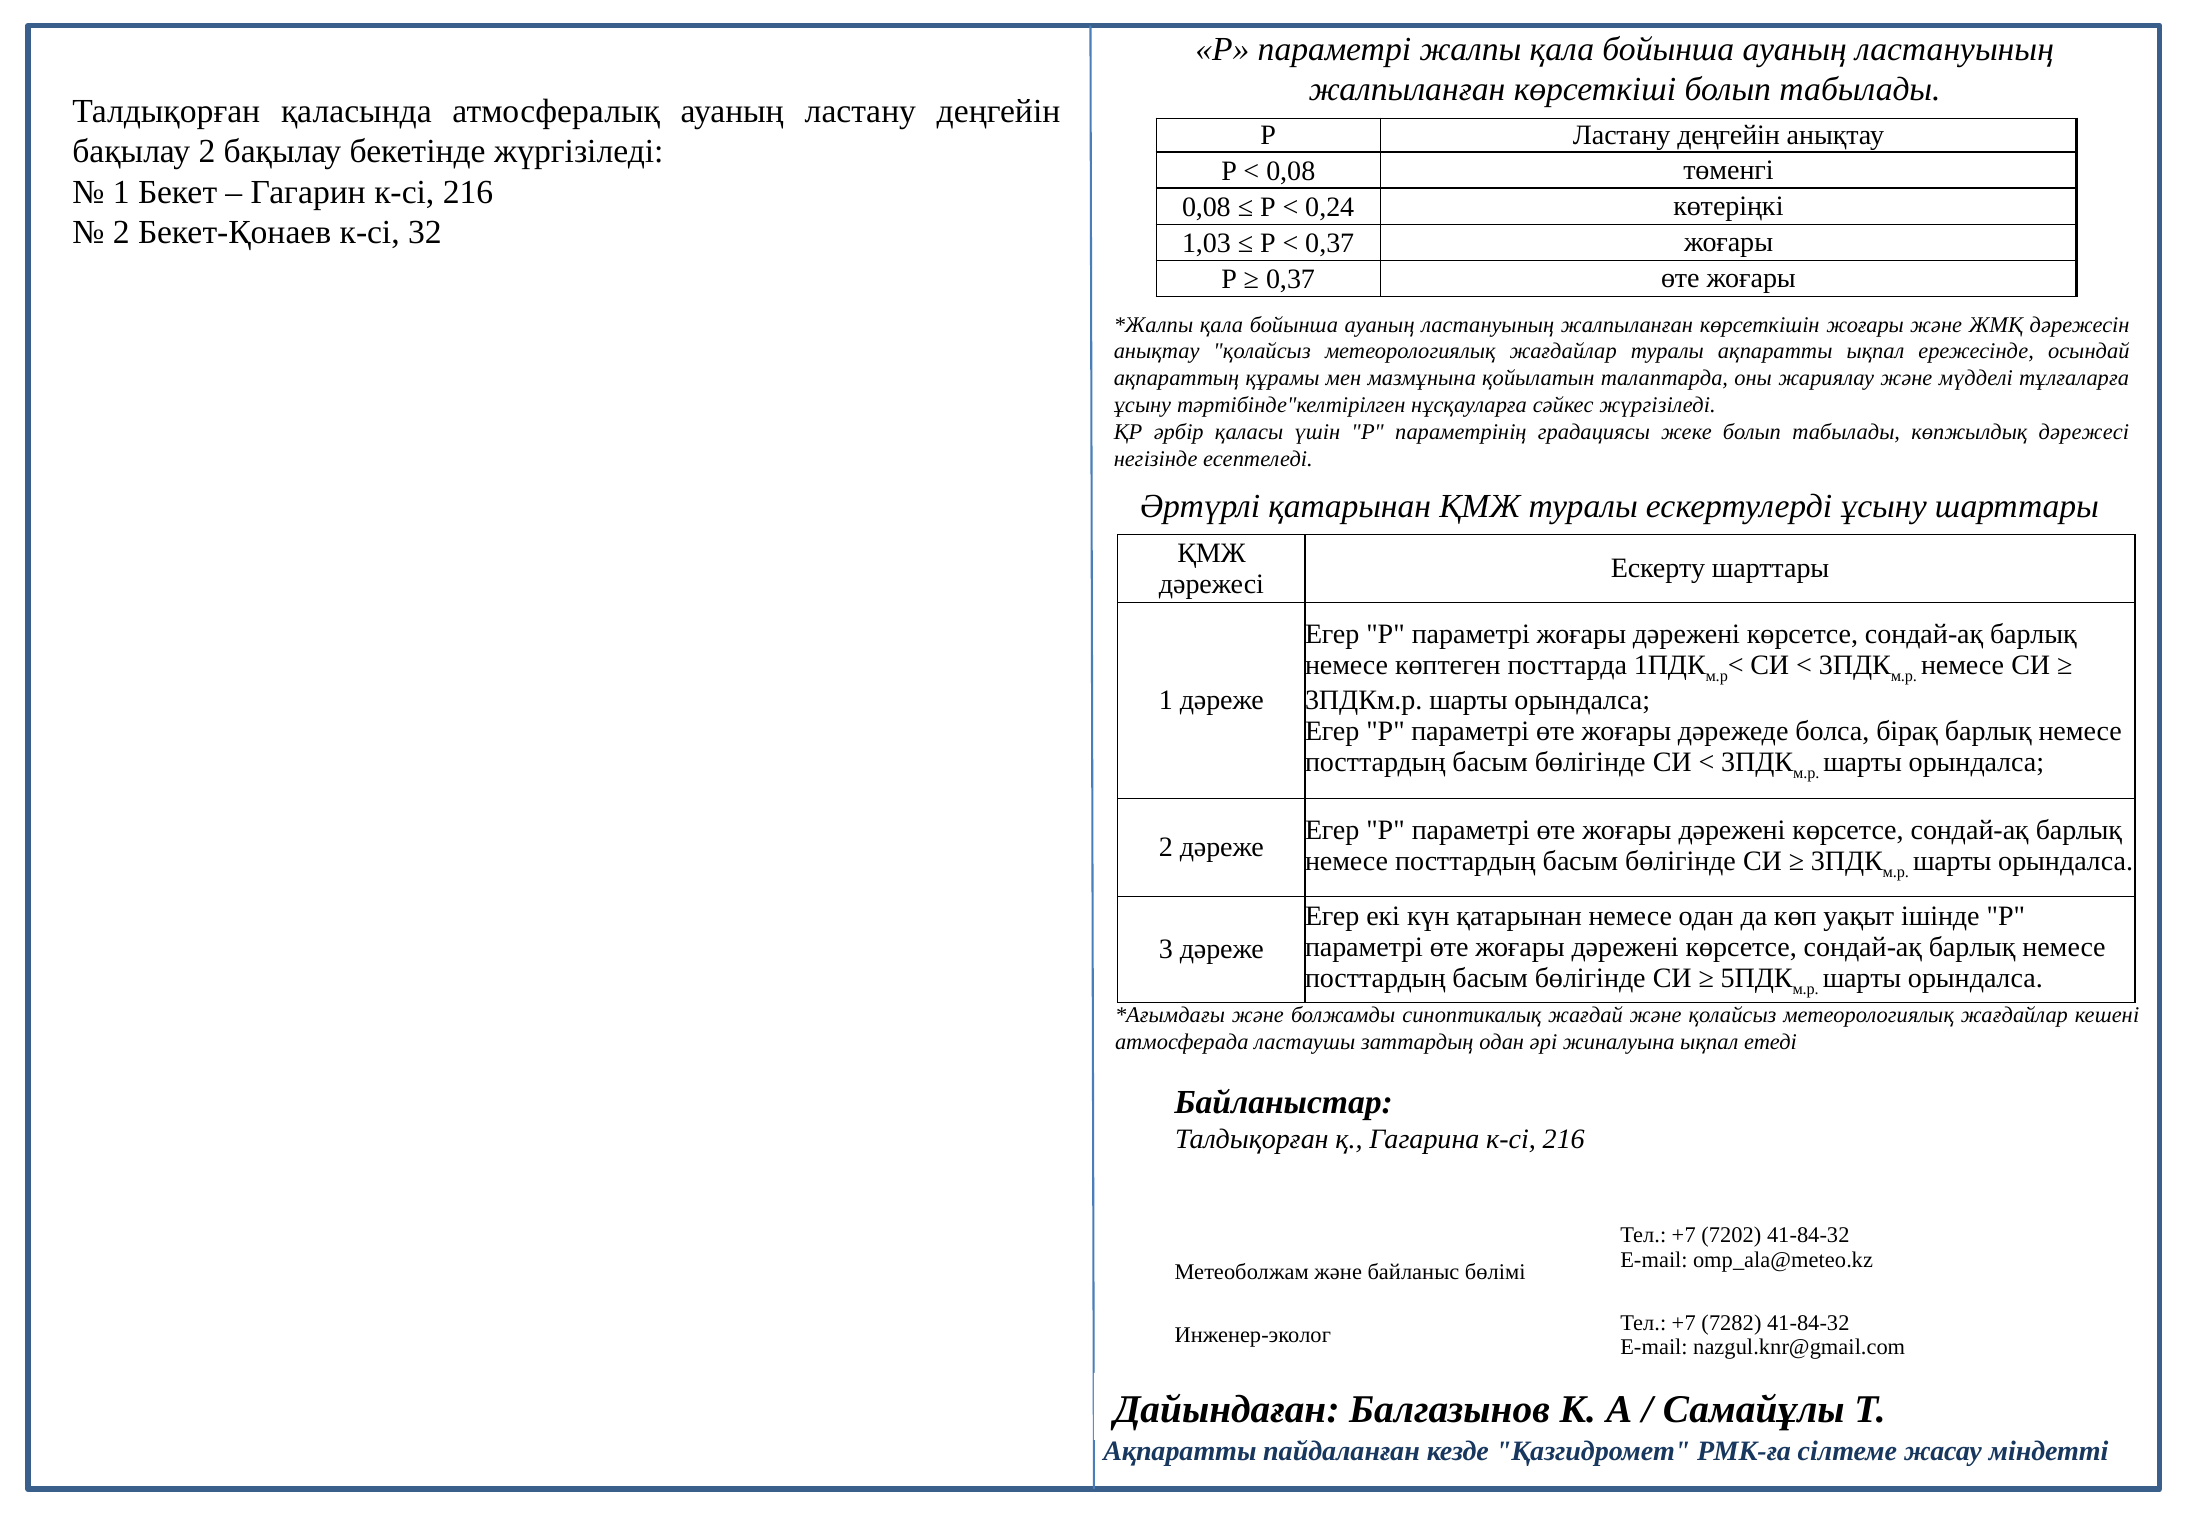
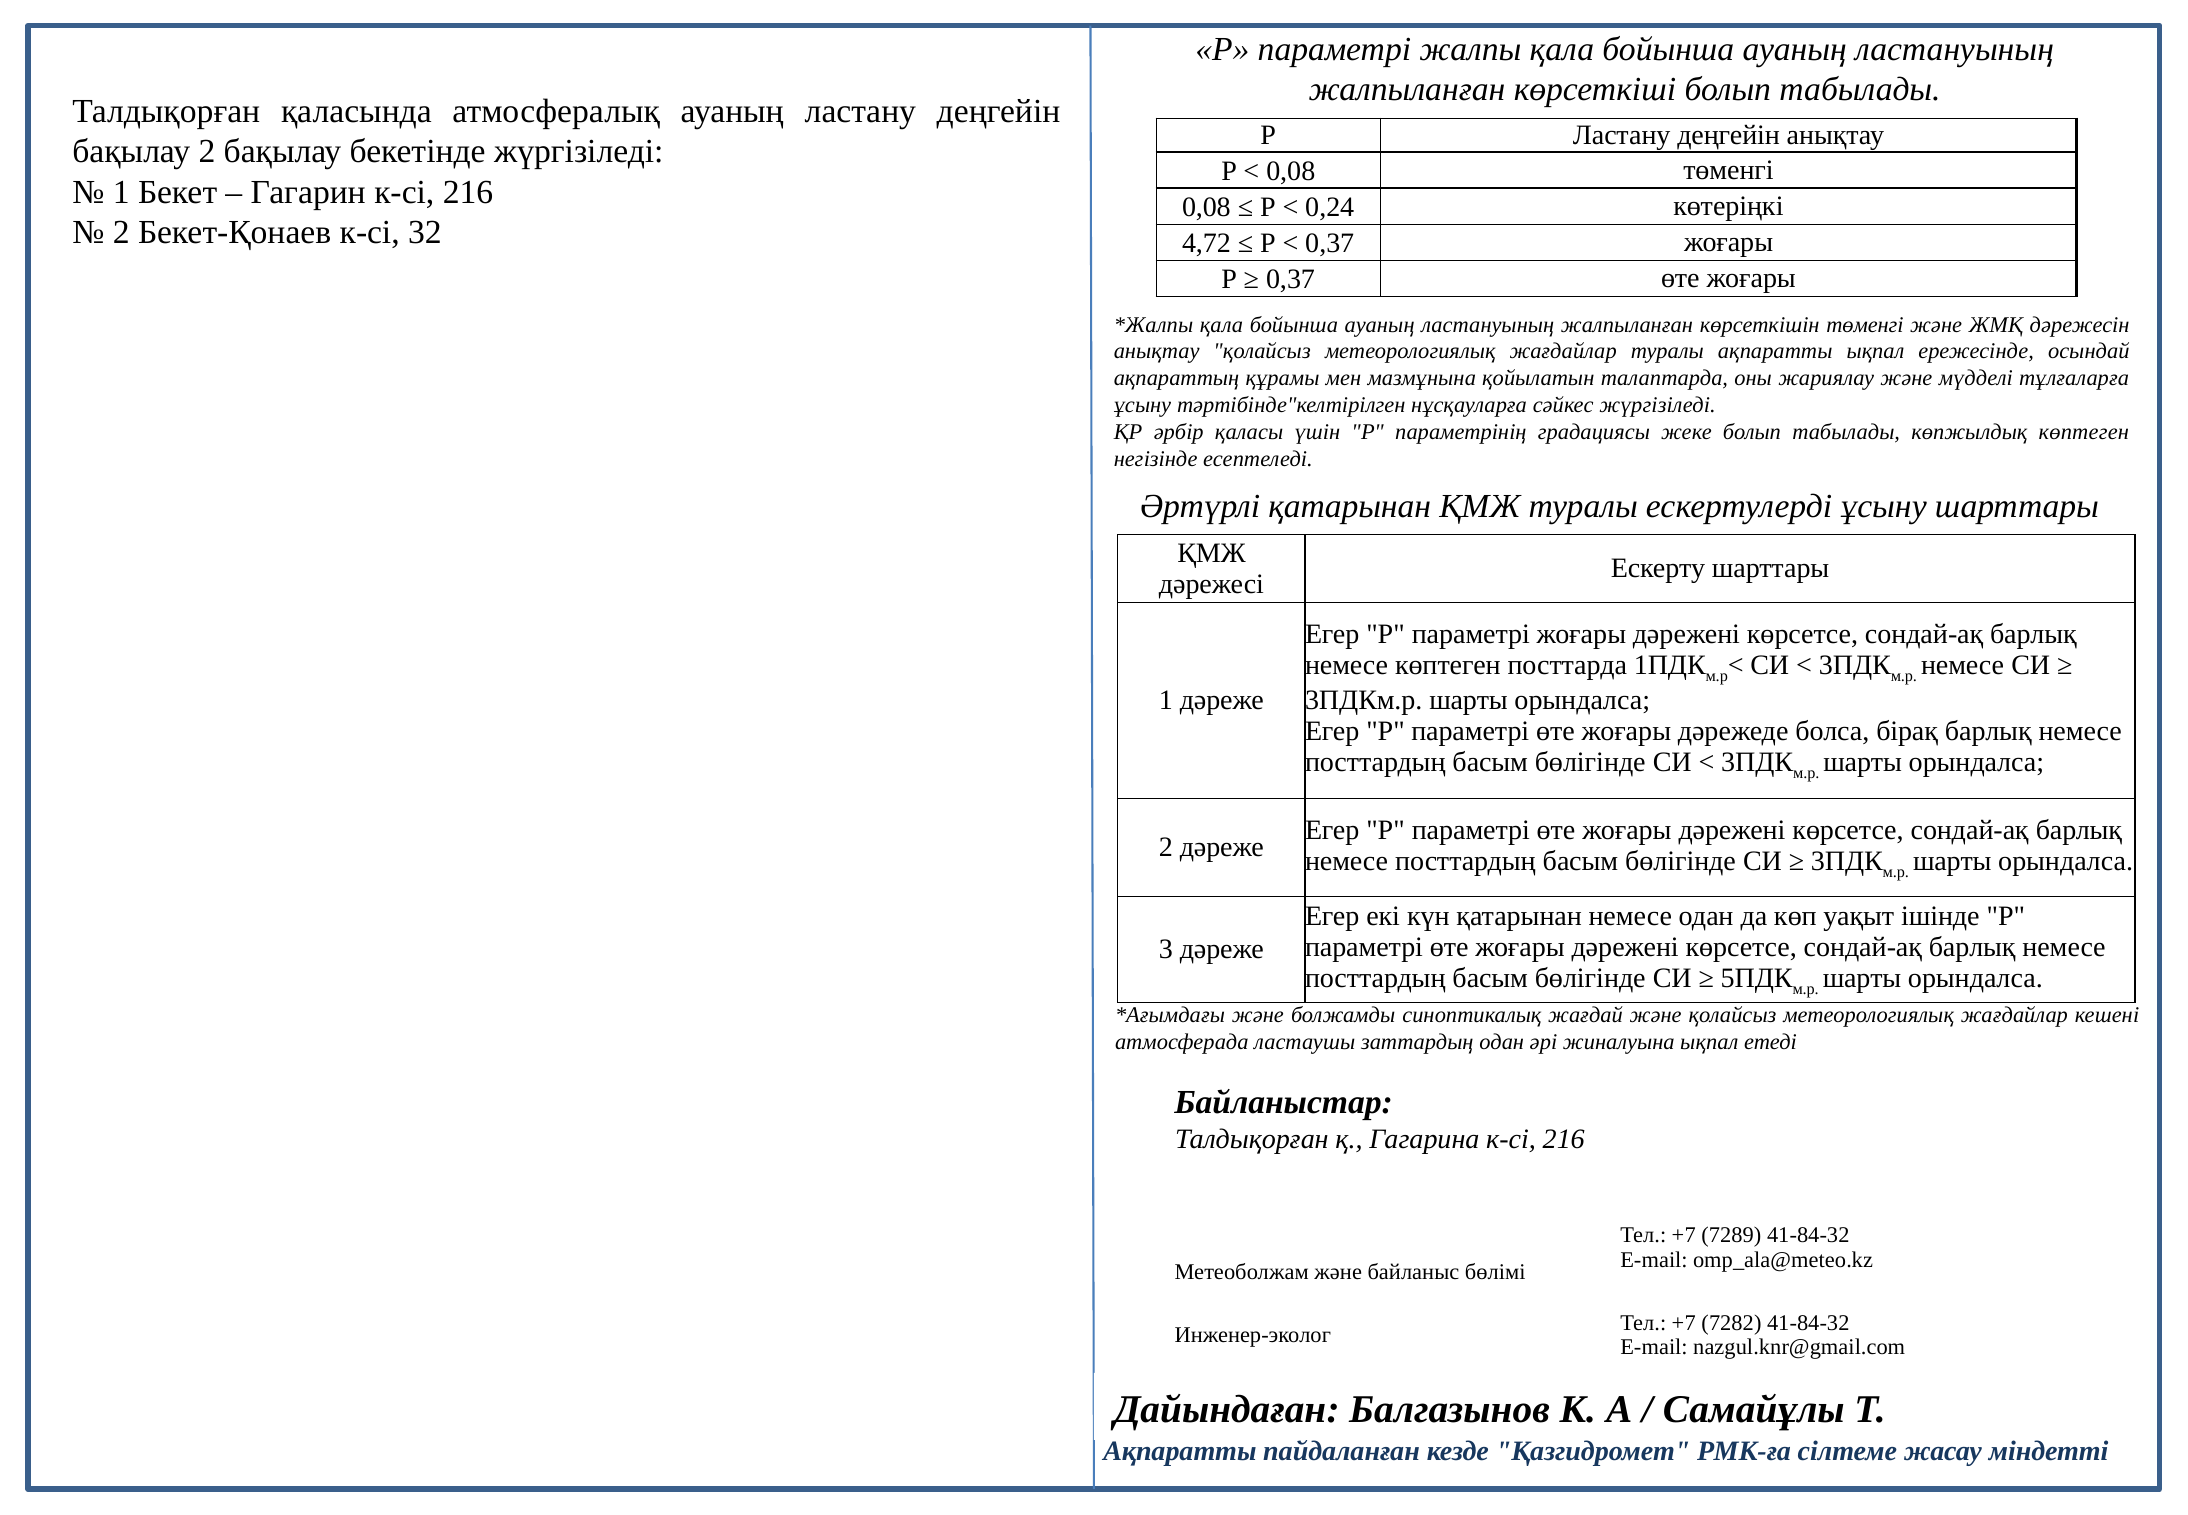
1,03: 1,03 -> 4,72
көрсеткішін жоғары: жоғары -> төменгі
көпжылдық дәрежесі: дәрежесі -> көптеген
7202: 7202 -> 7289
